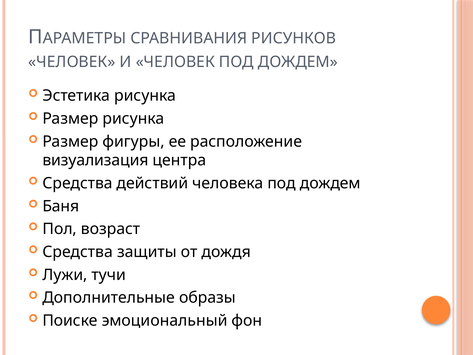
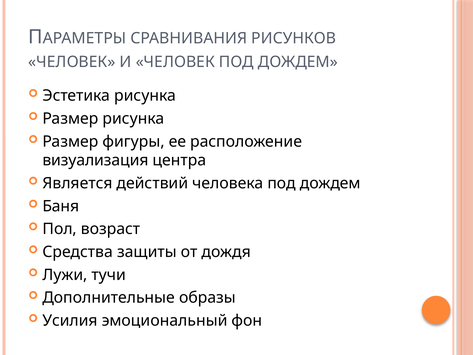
Средства at (78, 183): Средства -> Является
Поиске: Поиске -> Усилия
